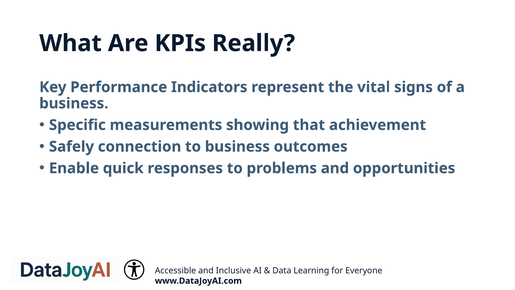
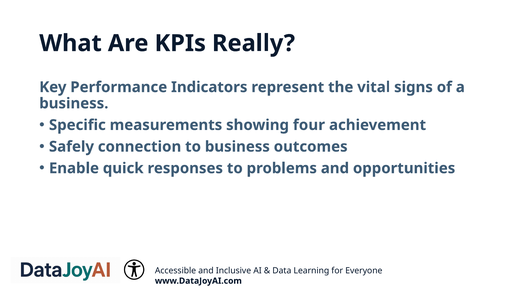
that: that -> four
